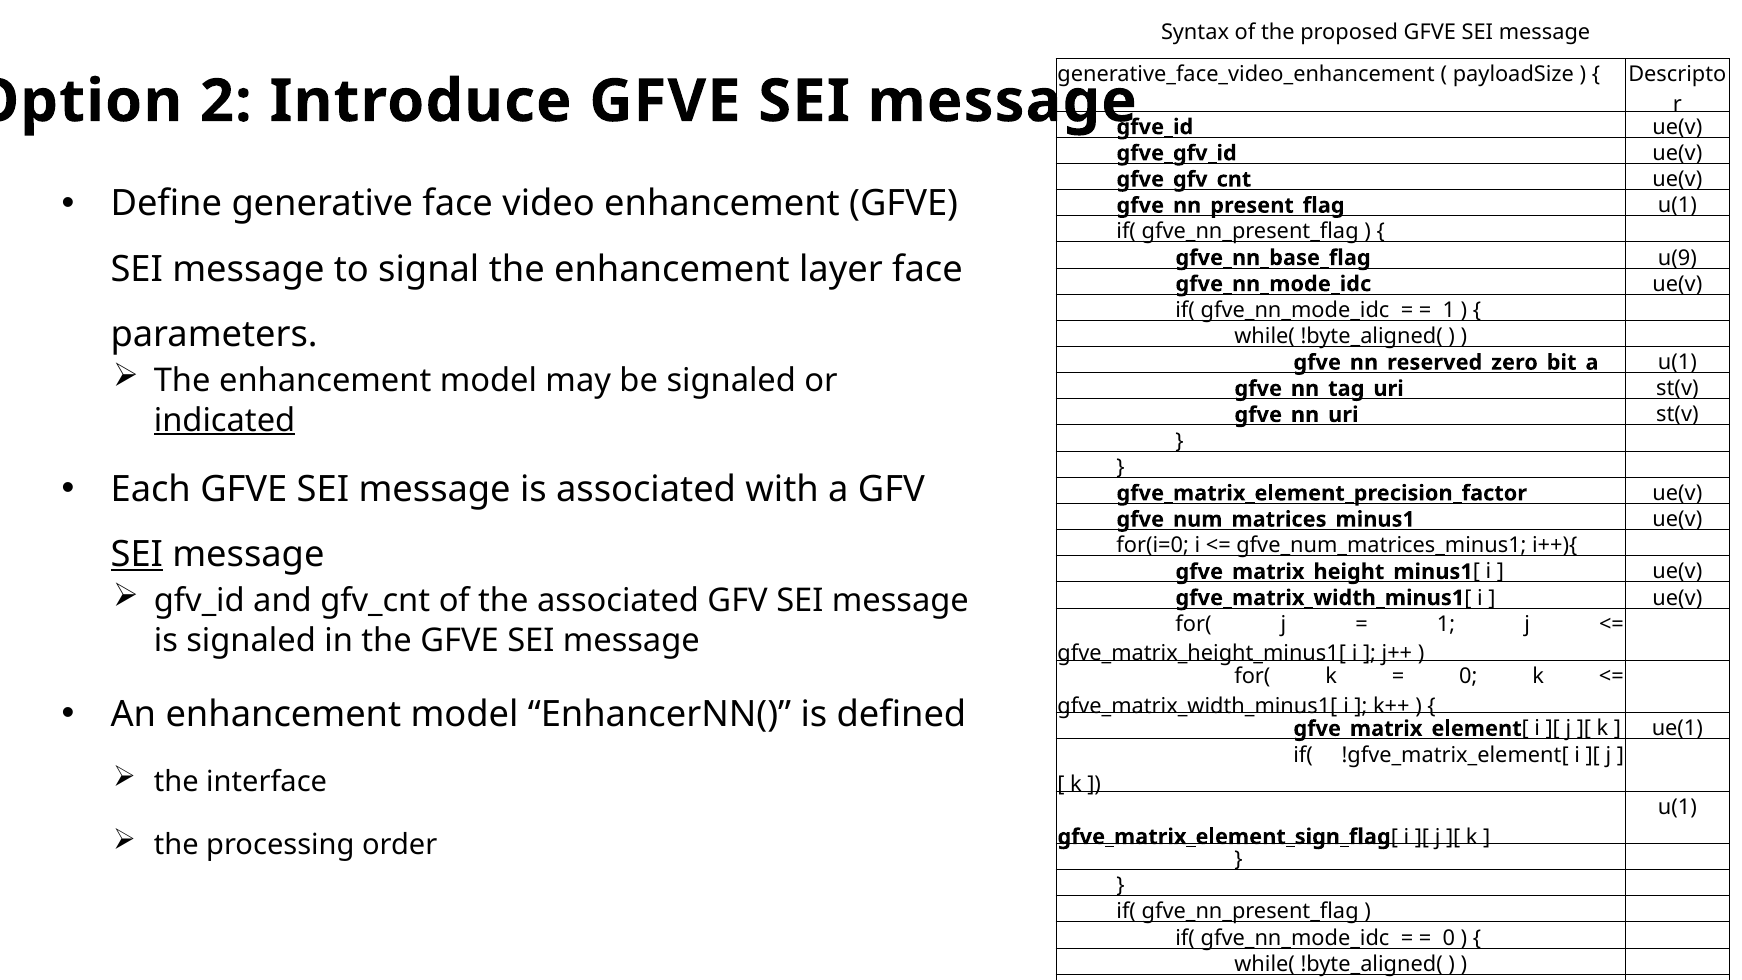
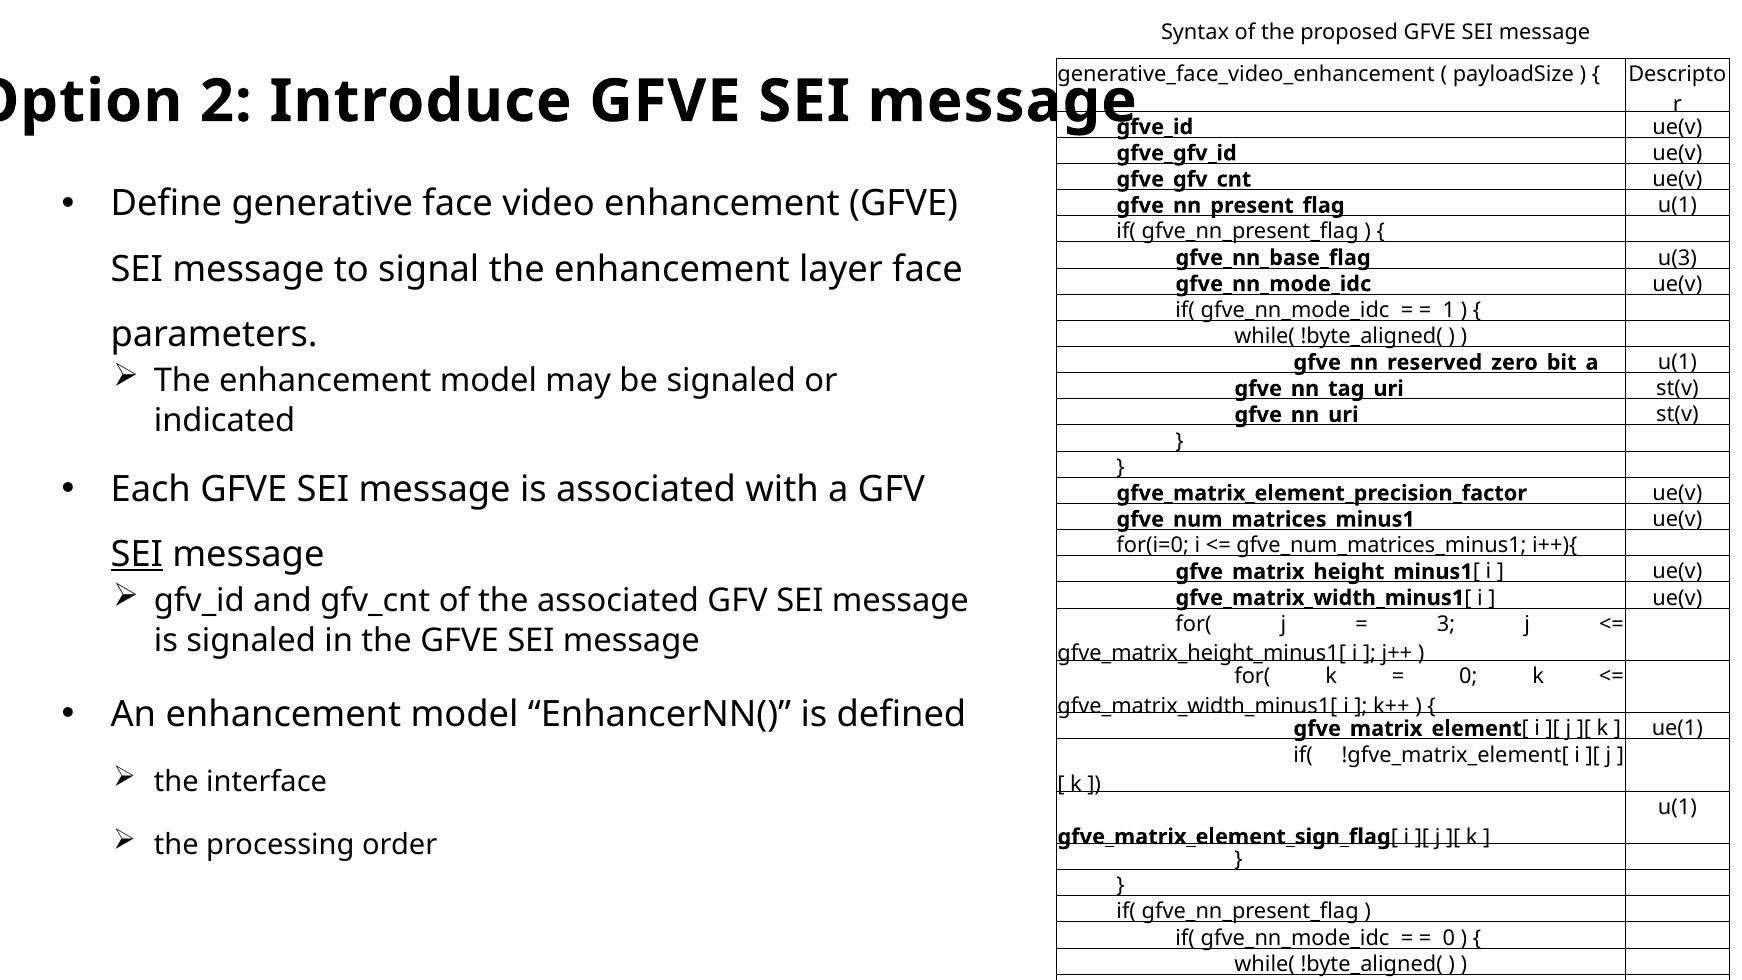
u(9: u(9 -> u(3
indicated underline: present -> none
1 at (1446, 624): 1 -> 3
